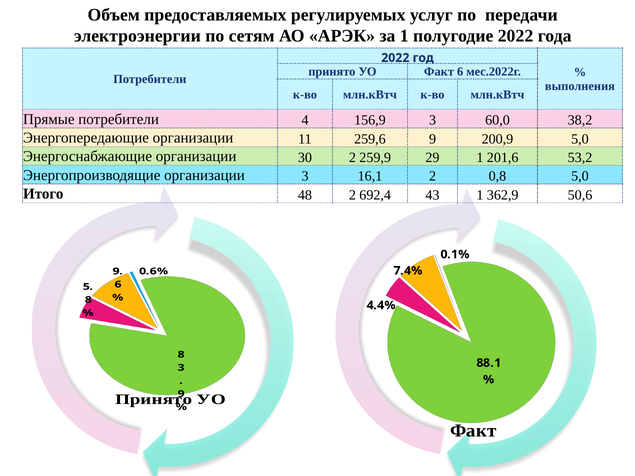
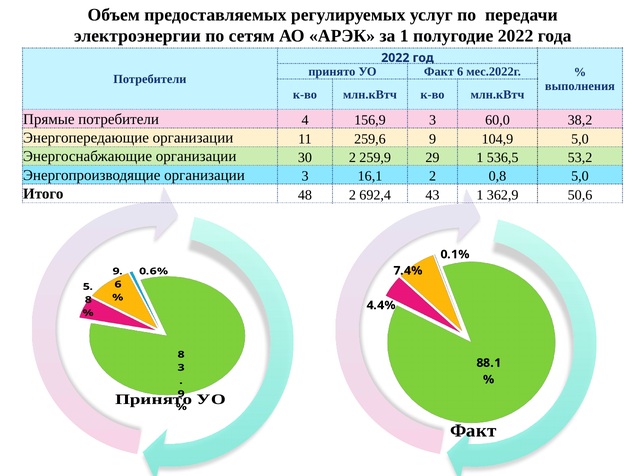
200,9: 200,9 -> 104,9
201,6: 201,6 -> 536,5
